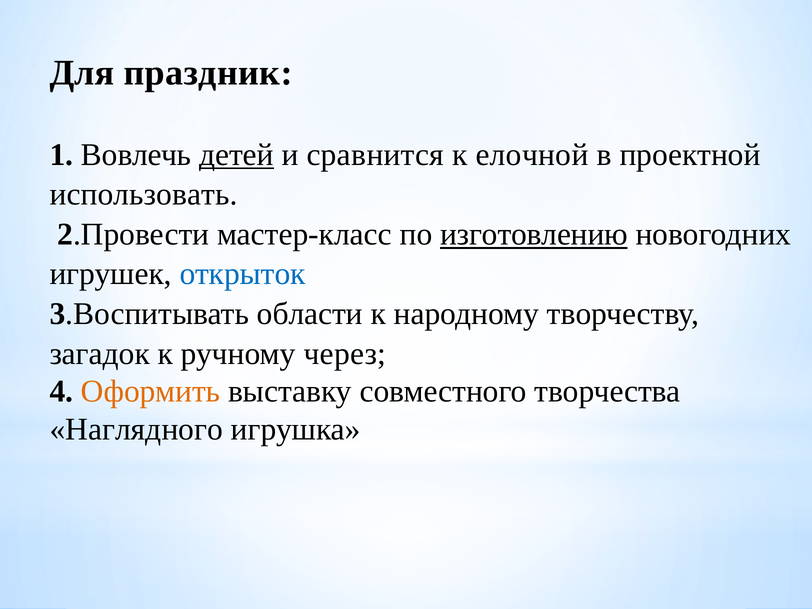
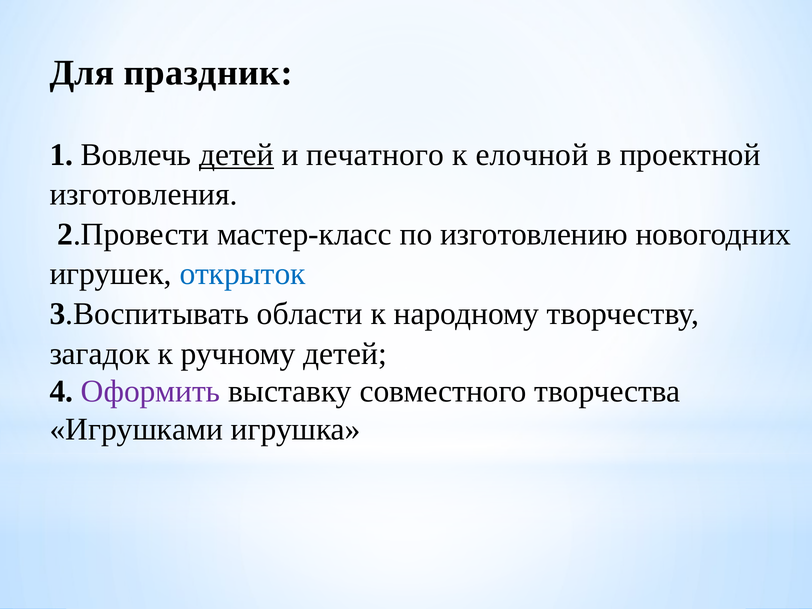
сравнится: сравнится -> печатного
использовать: использовать -> изготовления
изготовлению underline: present -> none
ручному через: через -> детей
Оформить colour: orange -> purple
Наглядного: Наглядного -> Игрушками
